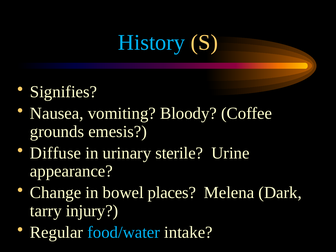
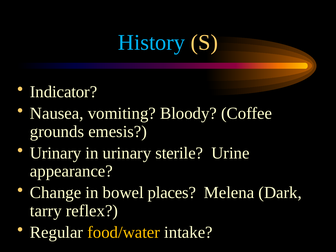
Signifies: Signifies -> Indicator
Diffuse at (56, 153): Diffuse -> Urinary
injury: injury -> reflex
food/water colour: light blue -> yellow
